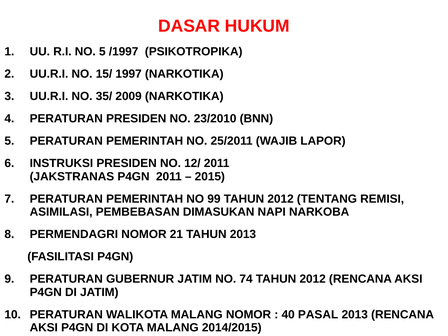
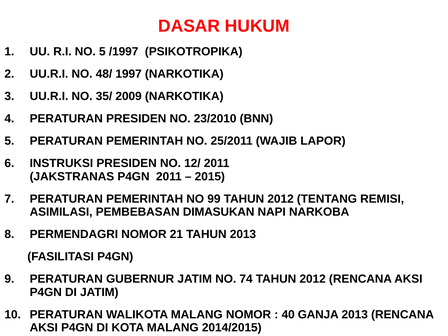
15/: 15/ -> 48/
PASAL: PASAL -> GANJA
